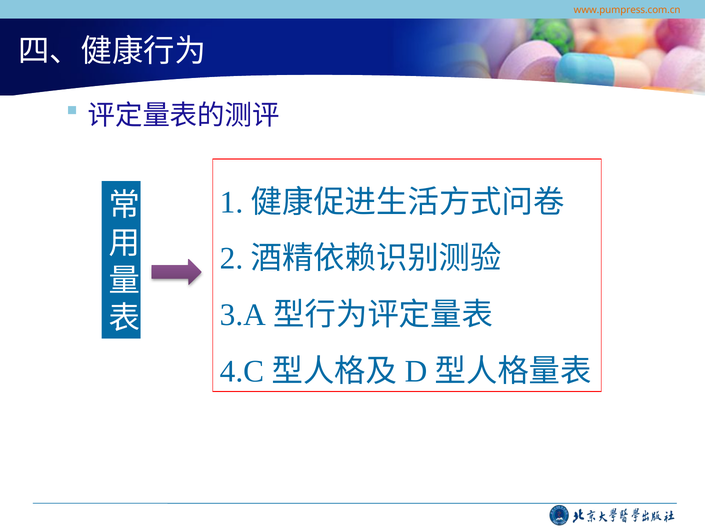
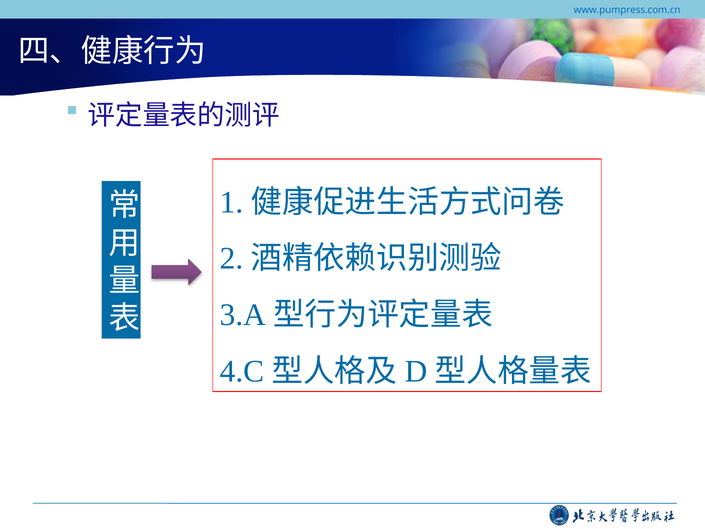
www.pumpress.com.cn colour: orange -> blue
